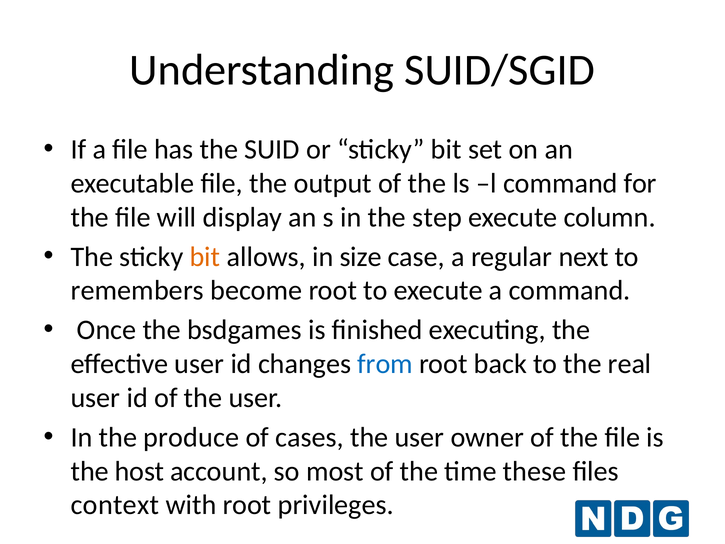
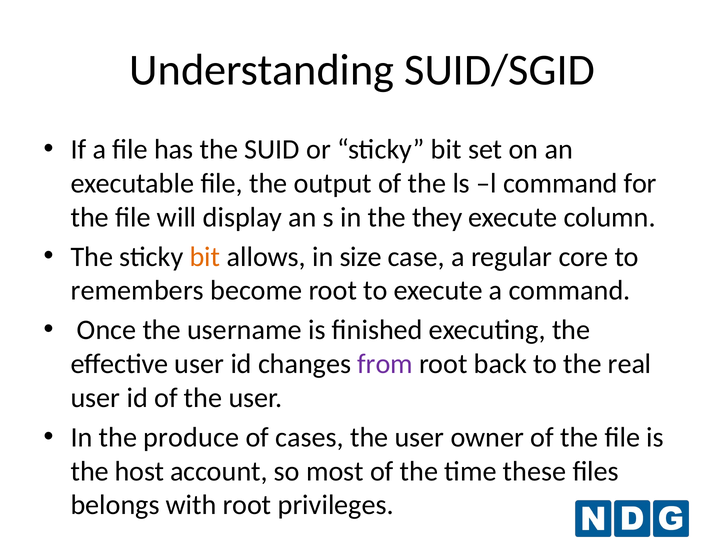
step: step -> they
next: next -> core
bsdgames: bsdgames -> username
from colour: blue -> purple
context: context -> belongs
